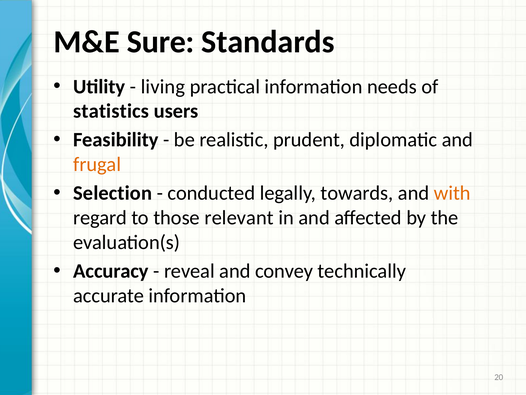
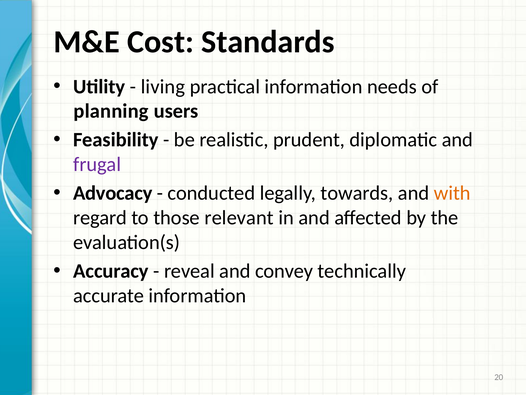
Sure: Sure -> Cost
statistics: statistics -> planning
frugal colour: orange -> purple
Selection: Selection -> Advocacy
